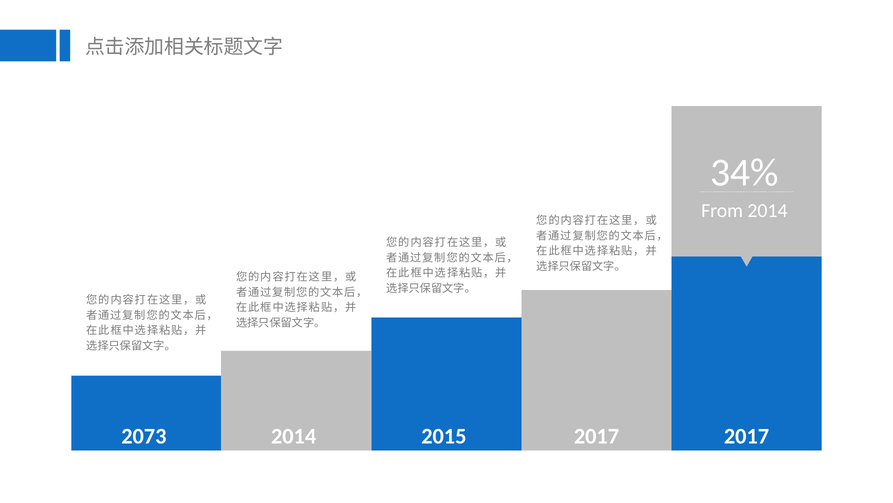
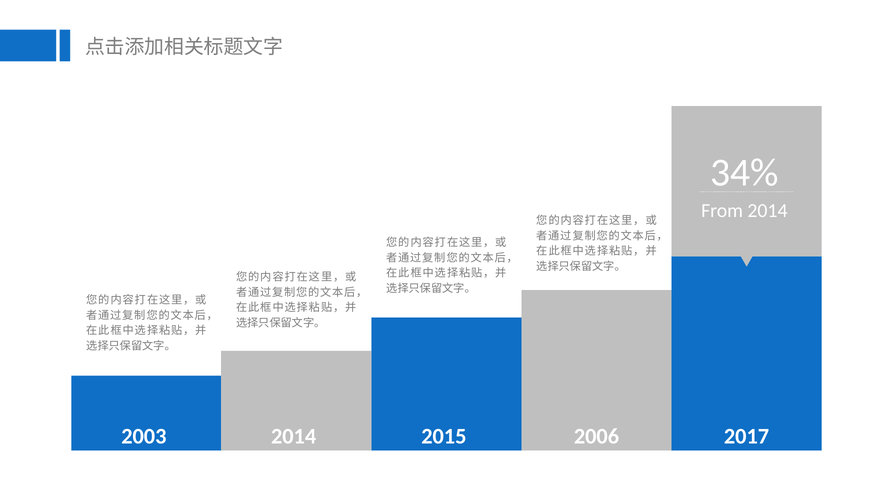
2073: 2073 -> 2003
2015 2017: 2017 -> 2006
